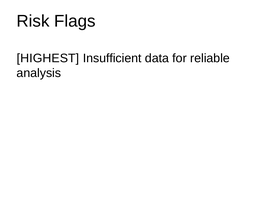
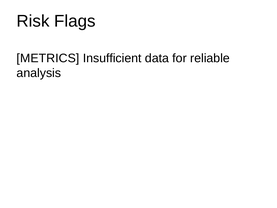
HIGHEST: HIGHEST -> METRICS
